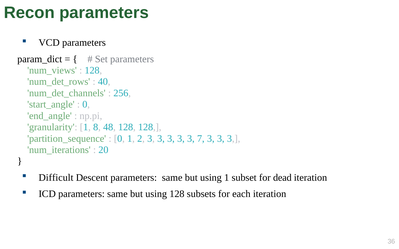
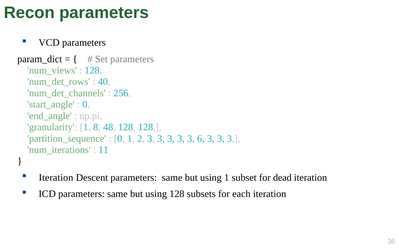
7: 7 -> 6
20: 20 -> 11
Difficult at (56, 178): Difficult -> Iteration
